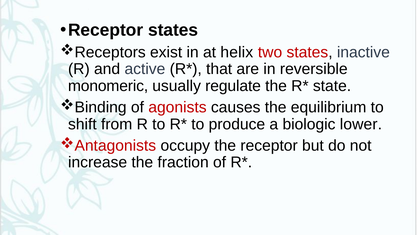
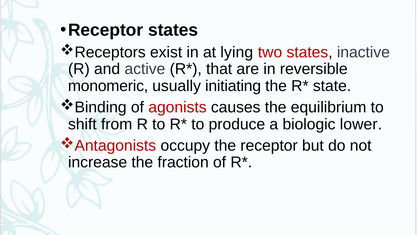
helix: helix -> lying
regulate: regulate -> initiating
